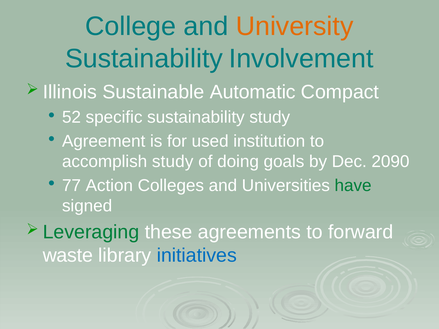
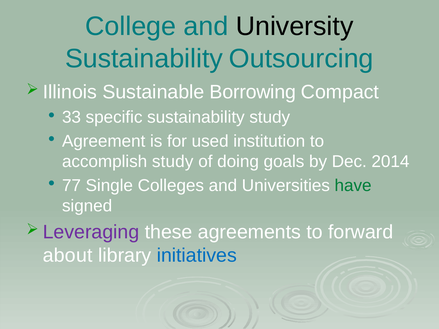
University colour: orange -> black
Involvement: Involvement -> Outsourcing
Automatic: Automatic -> Borrowing
52: 52 -> 33
2090: 2090 -> 2014
Action: Action -> Single
Leveraging colour: green -> purple
waste: waste -> about
